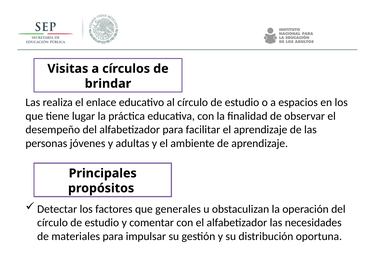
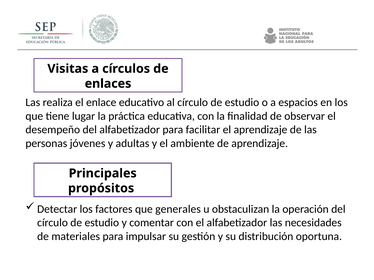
brindar: brindar -> enlaces
